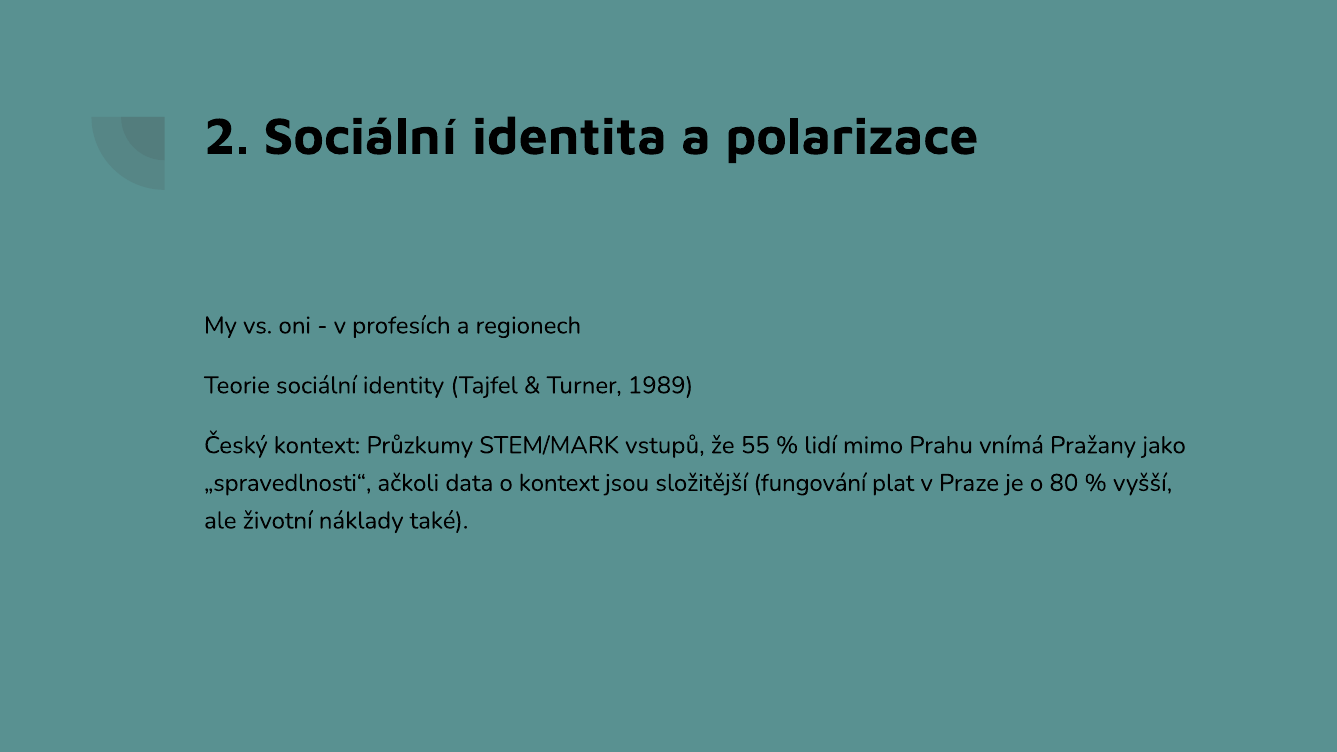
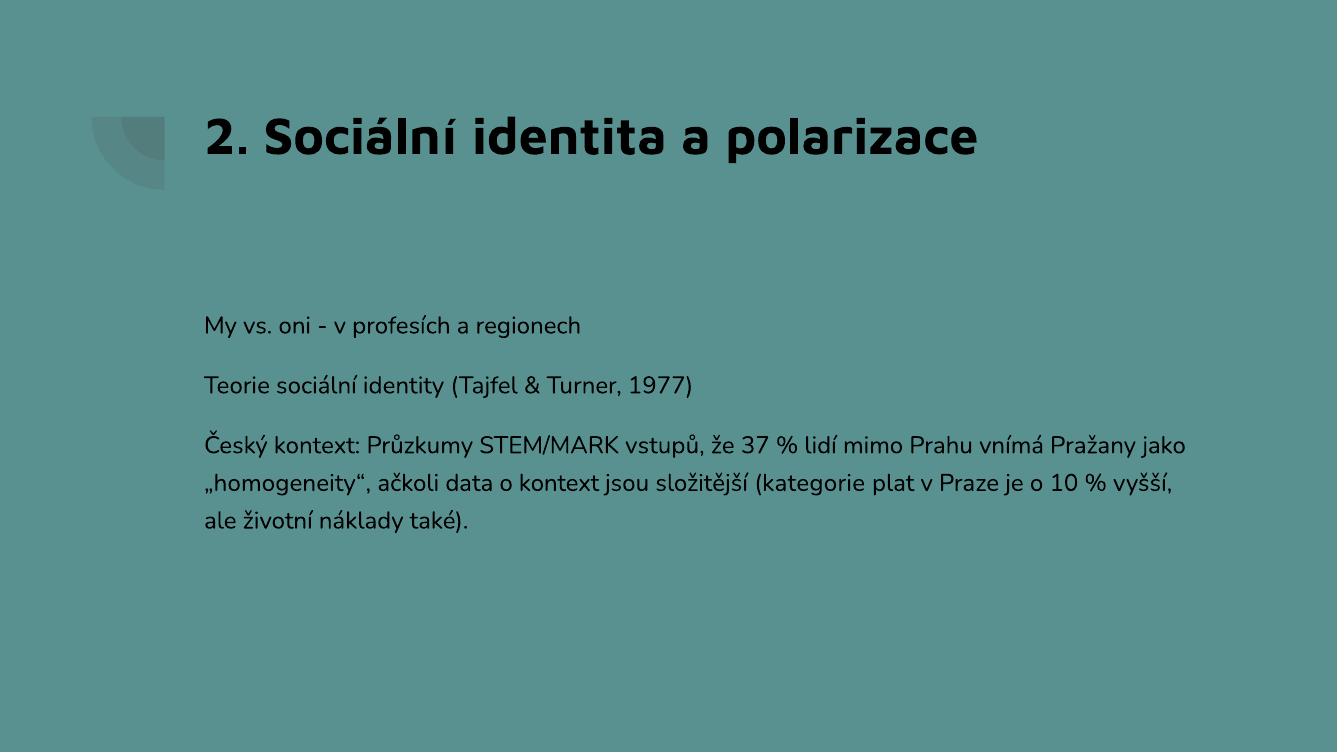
1989: 1989 -> 1977
55: 55 -> 37
„spravedlnosti“: „spravedlnosti“ -> „homogeneity“
fungování: fungování -> kategorie
80: 80 -> 10
